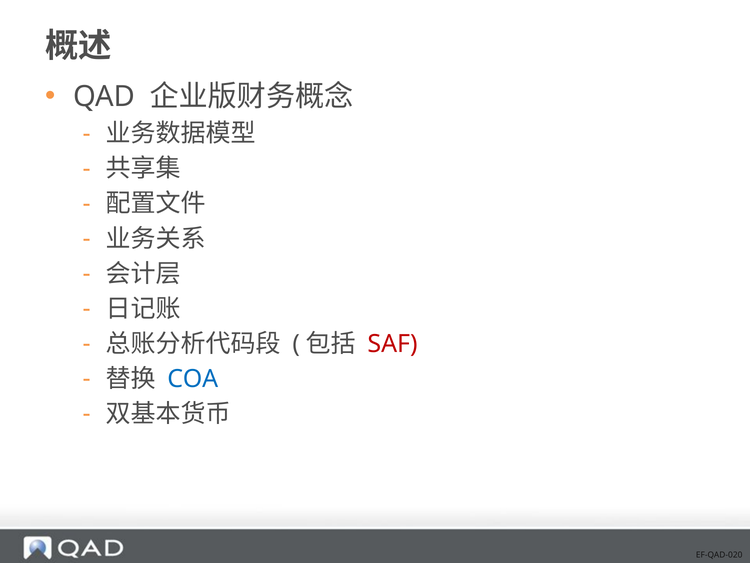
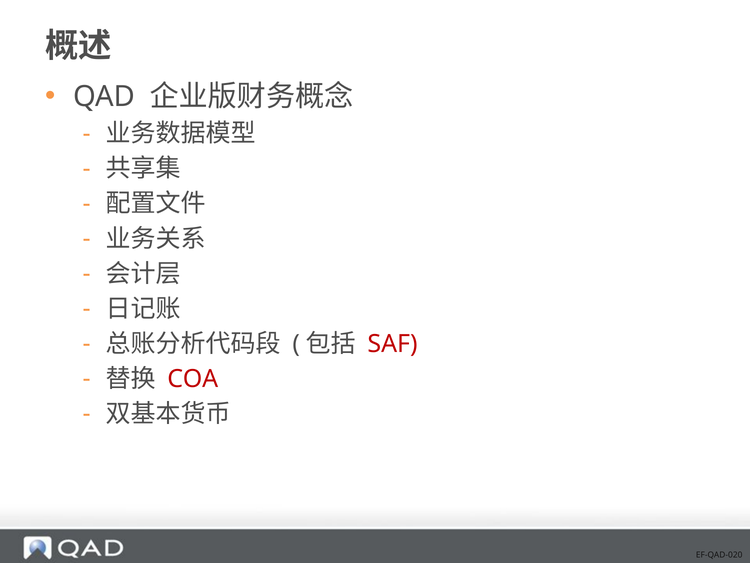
COA colour: blue -> red
